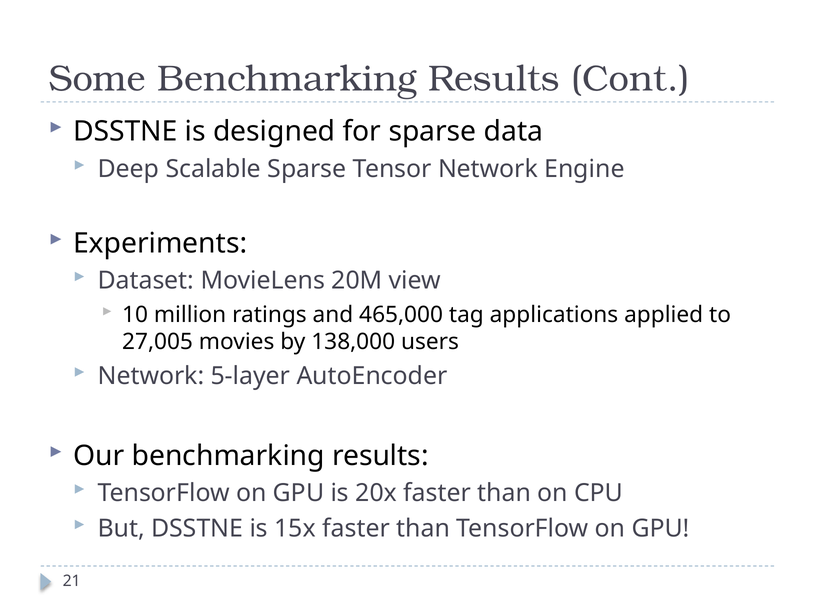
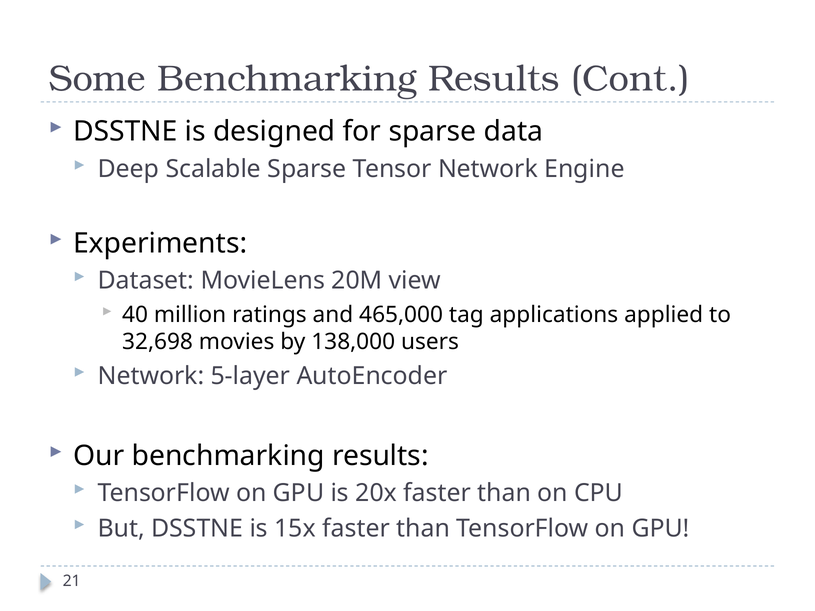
10: 10 -> 40
27,005: 27,005 -> 32,698
